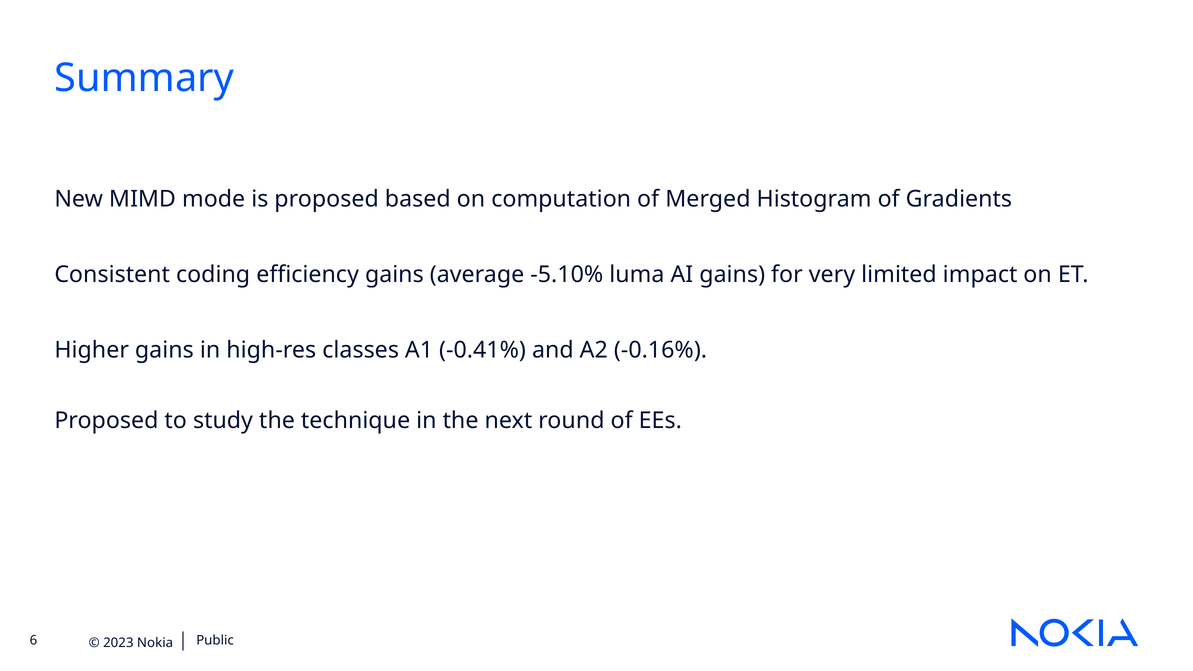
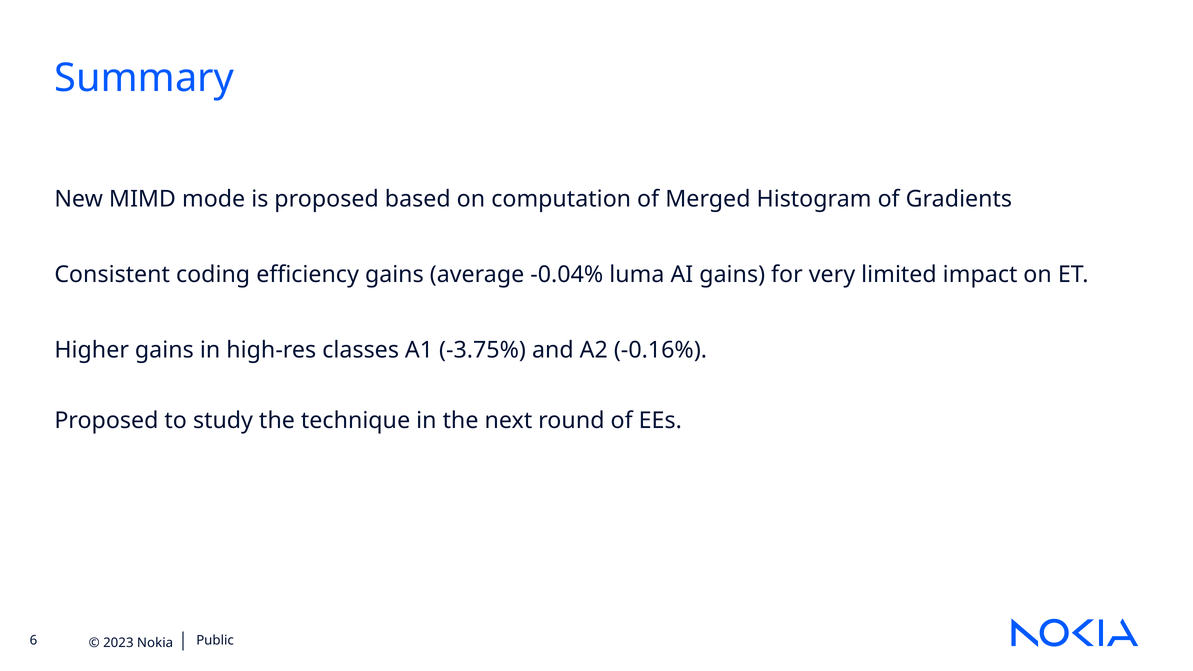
-5.10%: -5.10% -> -0.04%
-0.41%: -0.41% -> -3.75%
